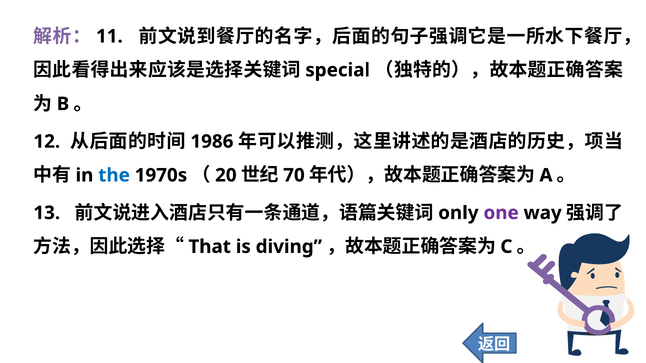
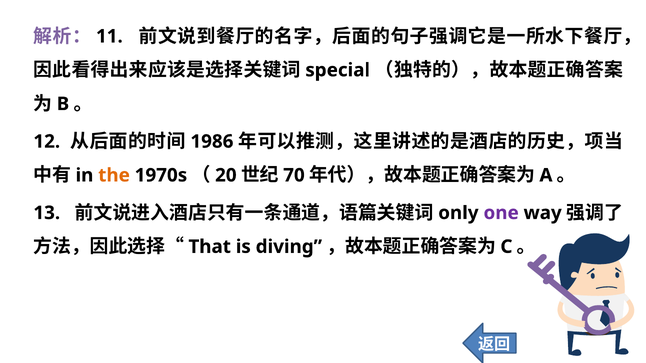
the colour: blue -> orange
